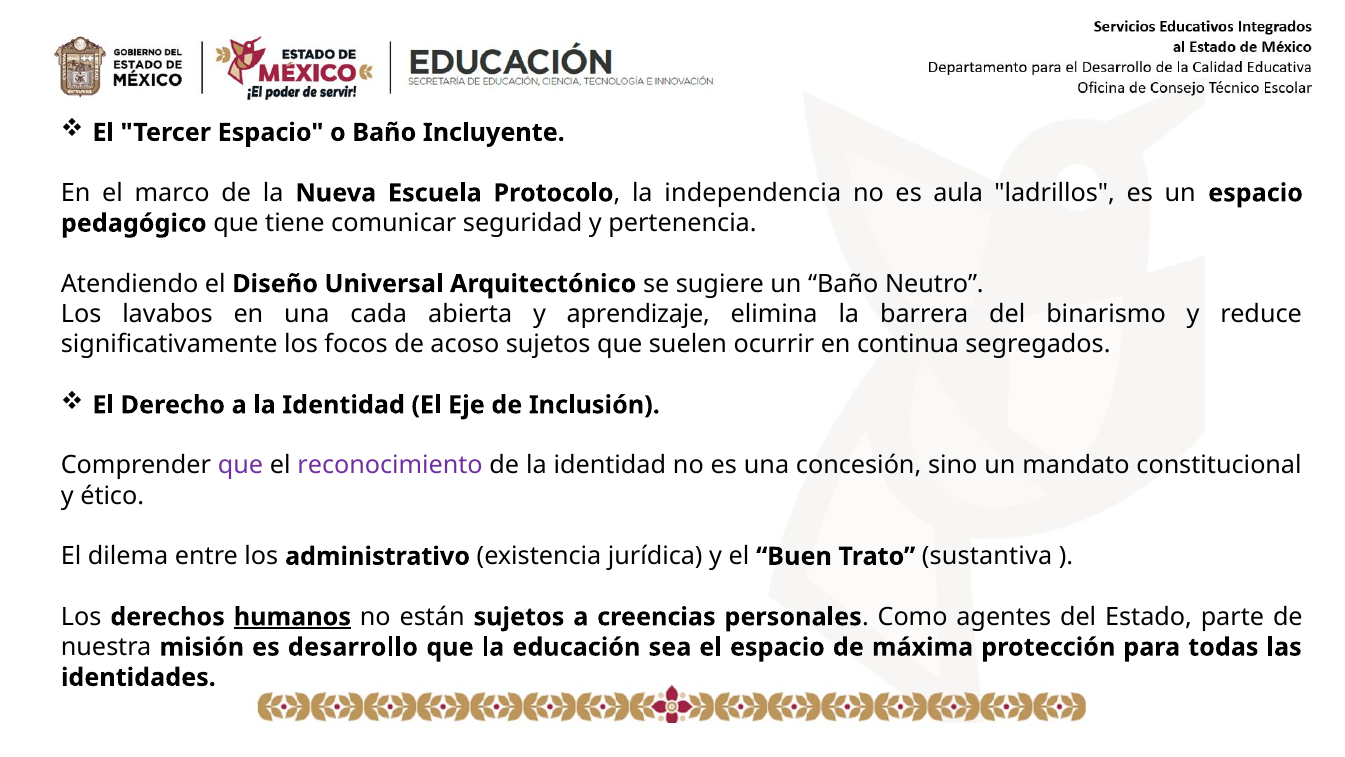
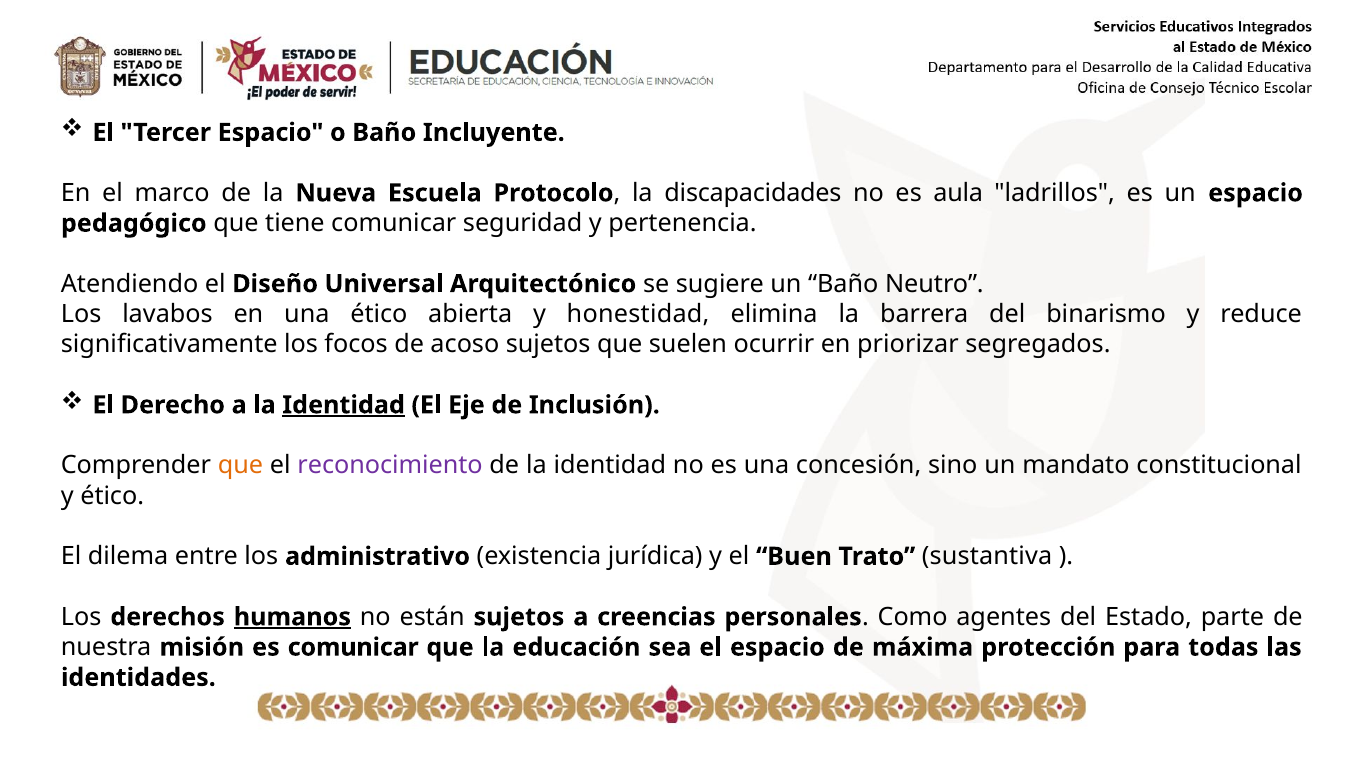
independencia: independencia -> discapacidades
una cada: cada -> ético
aprendizaje: aprendizaje -> honestidad
continua: continua -> priorizar
Identidad at (344, 405) underline: none -> present
que at (240, 465) colour: purple -> orange
es desarrollo: desarrollo -> comunicar
